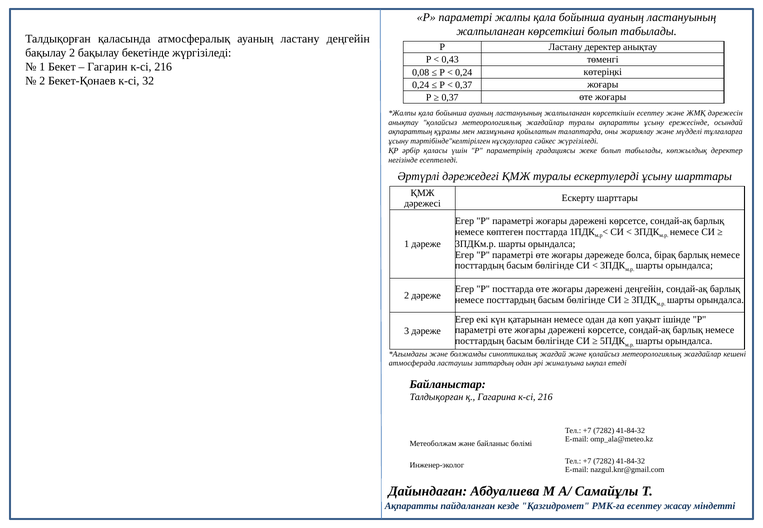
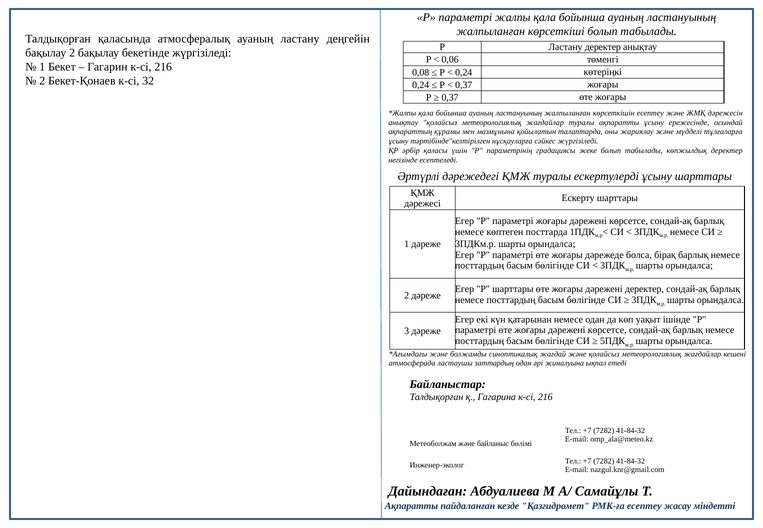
0,43: 0,43 -> 0,06
Р посттарда: посттарда -> шарттары
дәрежені деңгейін: деңгейін -> деректер
